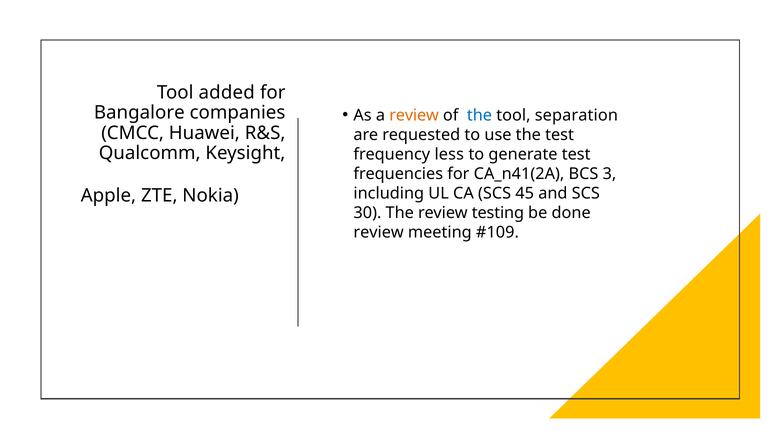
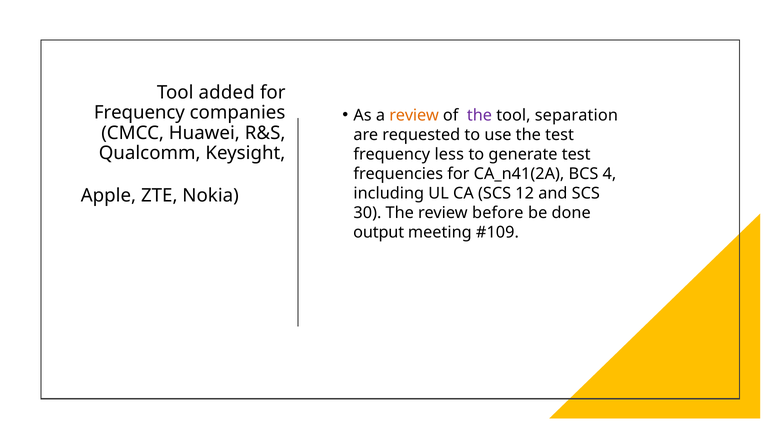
the at (479, 115) colour: blue -> purple
Bangalore at (139, 113): Bangalore -> Frequency
3: 3 -> 4
45: 45 -> 12
testing: testing -> before
review at (379, 233): review -> output
